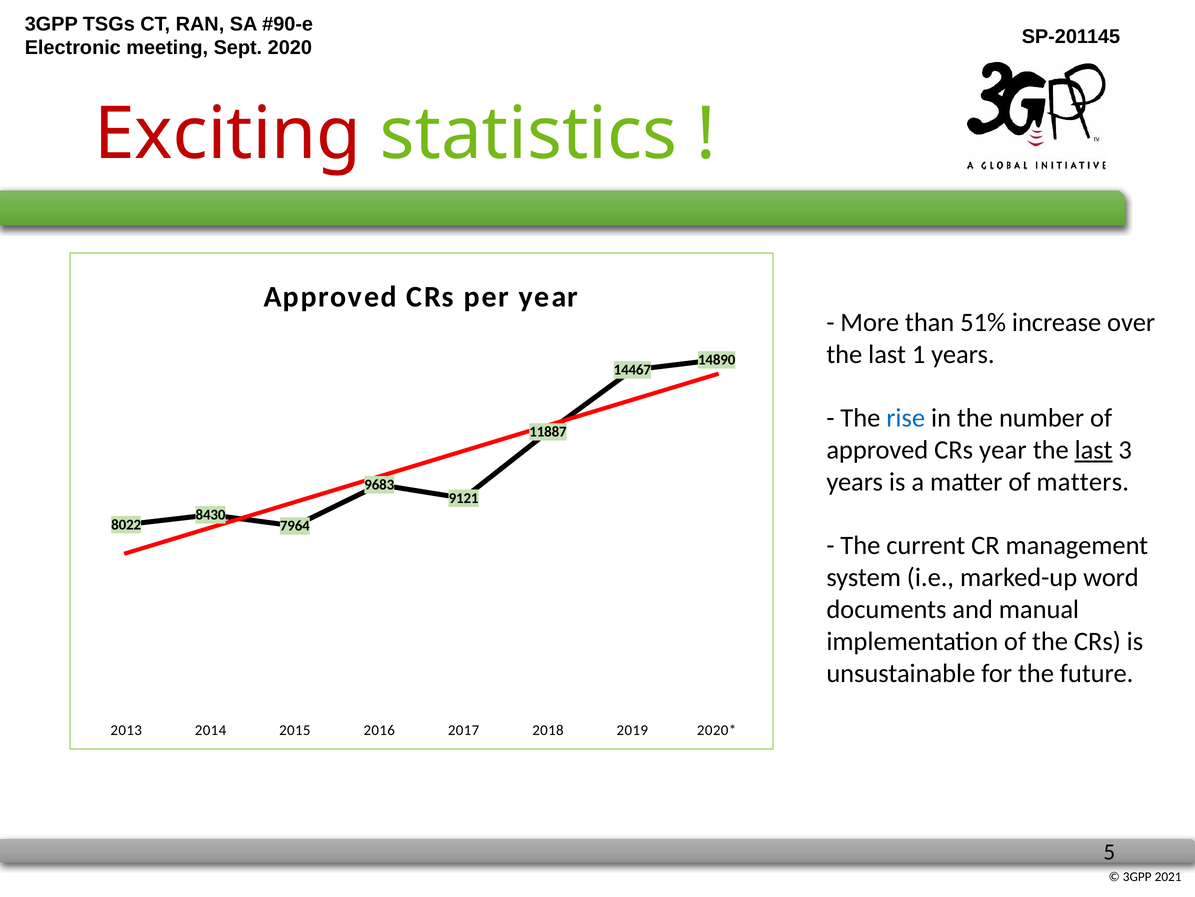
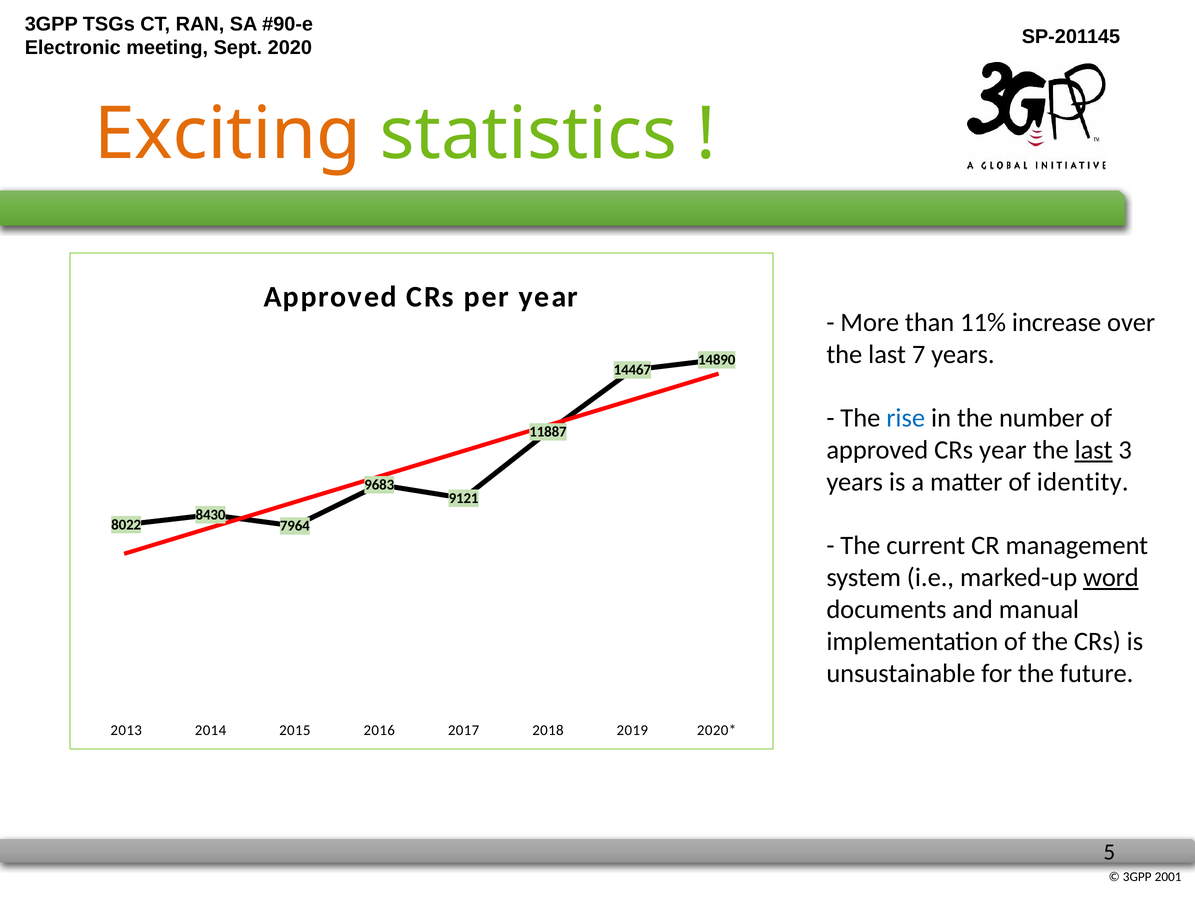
Exciting colour: red -> orange
51%: 51% -> 11%
1: 1 -> 7
matters: matters -> identity
word underline: none -> present
2021: 2021 -> 2001
